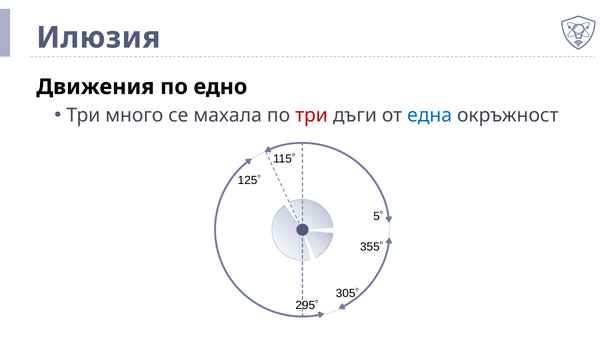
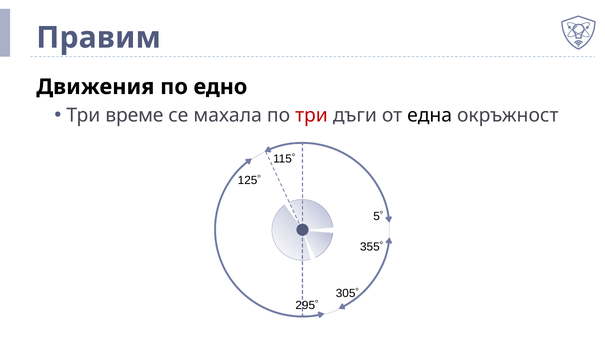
Илюзия: Илюзия -> Правим
много: много -> време
една colour: blue -> black
